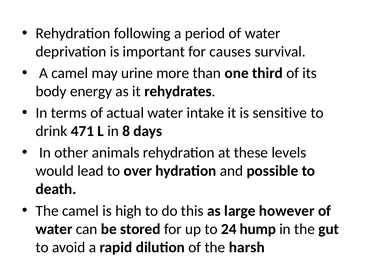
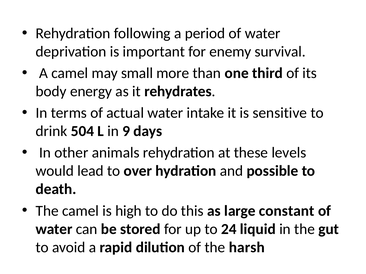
causes: causes -> enemy
urine: urine -> small
471: 471 -> 504
8: 8 -> 9
however: however -> constant
hump: hump -> liquid
